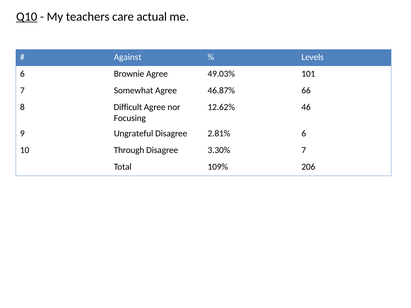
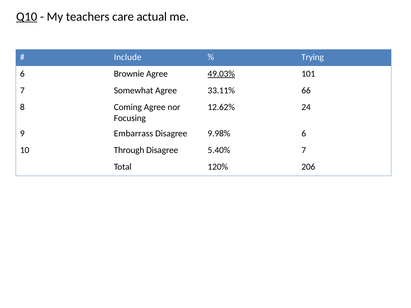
Against: Against -> Include
Levels: Levels -> Trying
49.03% underline: none -> present
46.87%: 46.87% -> 33.11%
Difficult: Difficult -> Coming
46: 46 -> 24
Ungrateful: Ungrateful -> Embarrass
2.81%: 2.81% -> 9.98%
3.30%: 3.30% -> 5.40%
109%: 109% -> 120%
